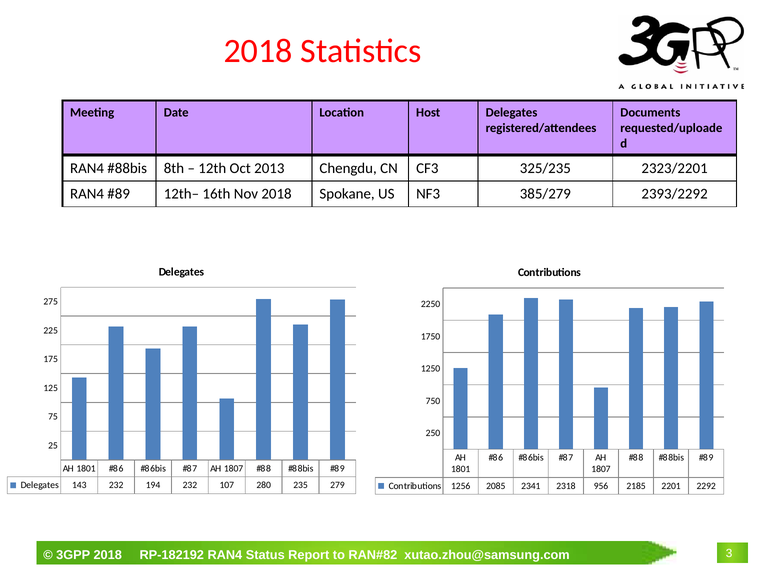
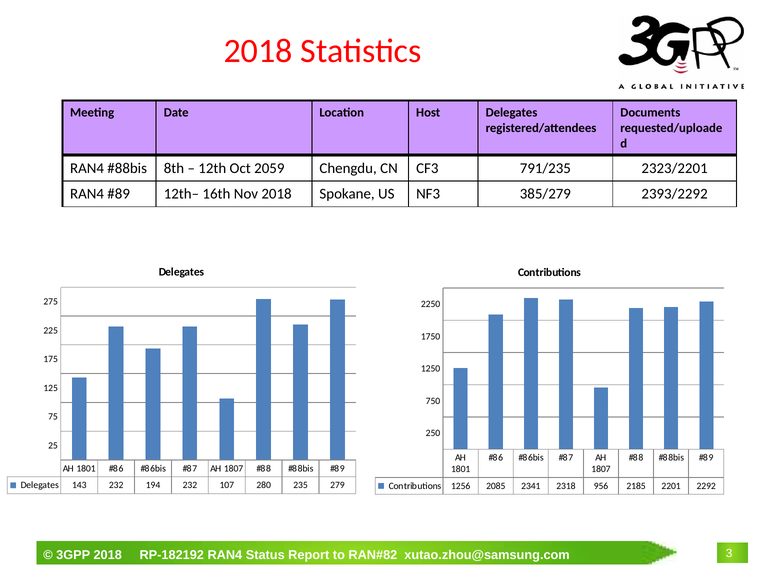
2013: 2013 -> 2059
325/235: 325/235 -> 791/235
